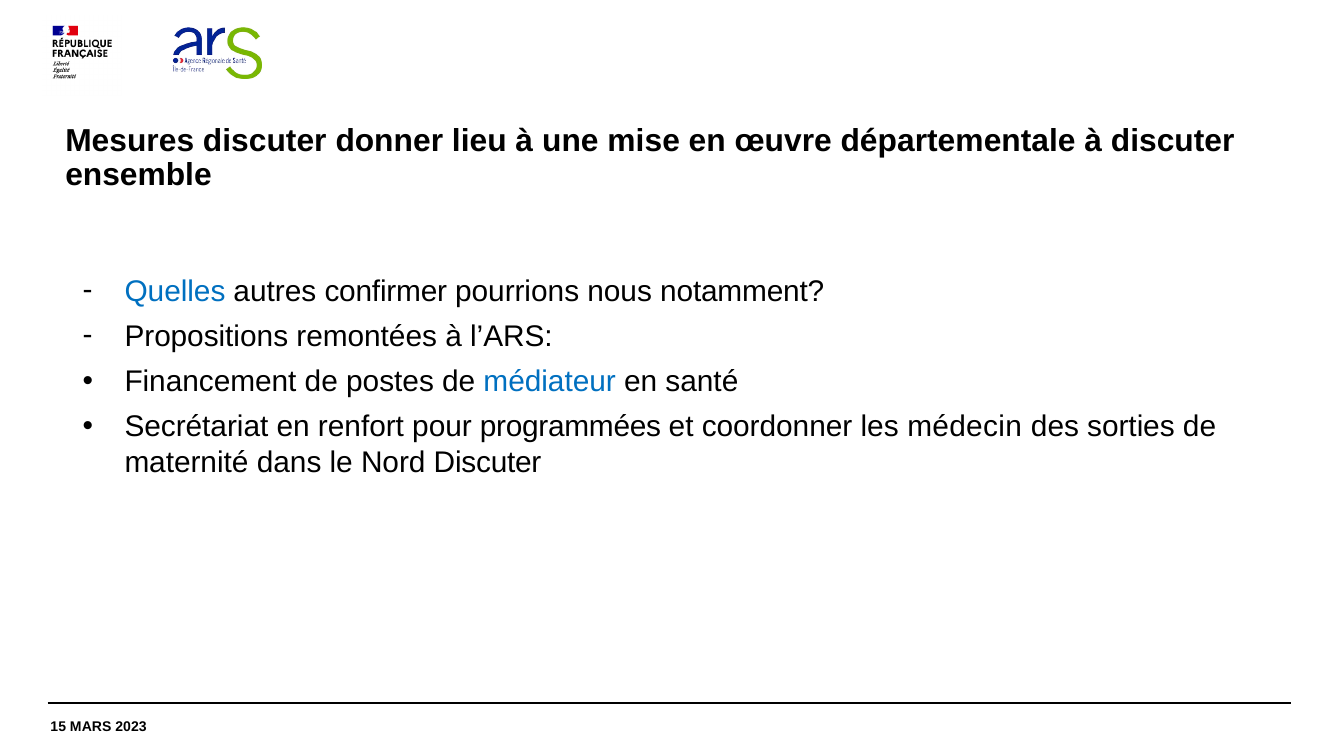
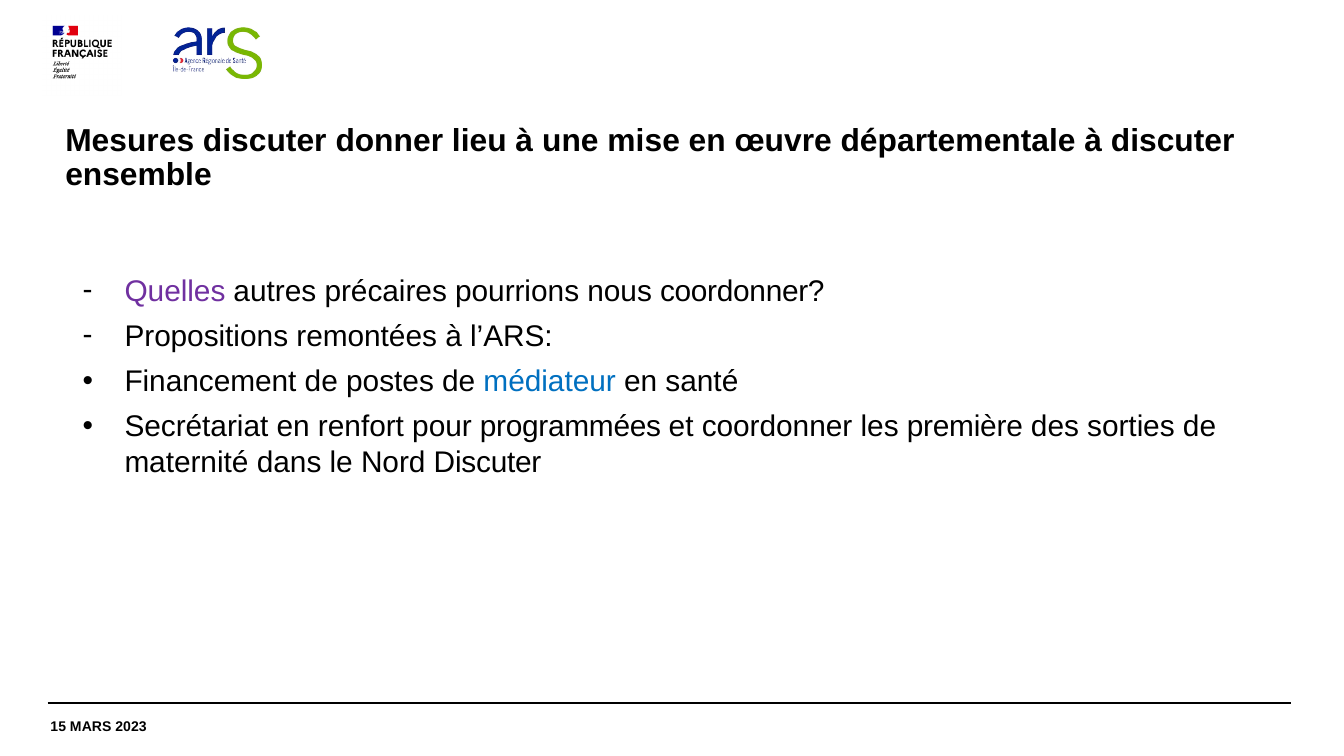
Quelles colour: blue -> purple
confirmer: confirmer -> précaires
nous notamment: notamment -> coordonner
médecin: médecin -> première
